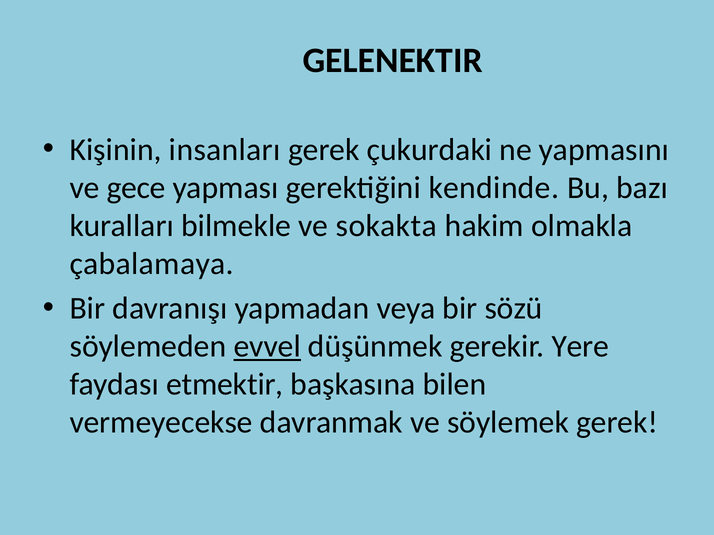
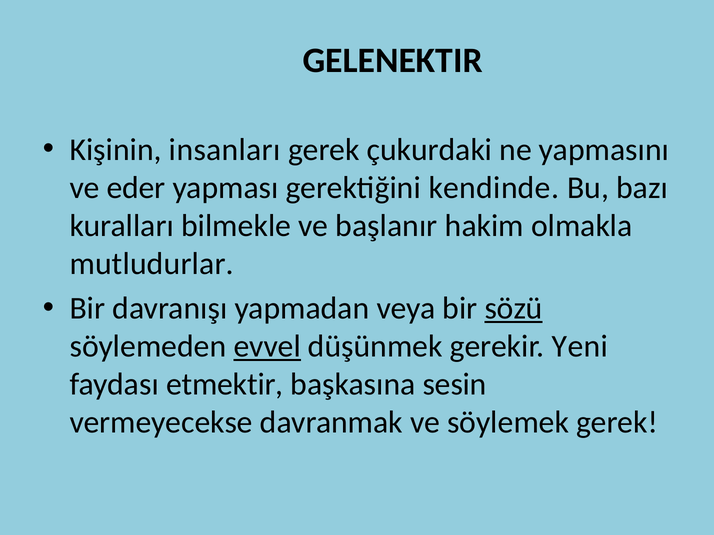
gece: gece -> eder
sokakta: sokakta -> başlanır
çabalamaya: çabalamaya -> mutludurlar
sözü underline: none -> present
Yere: Yere -> Yeni
bilen: bilen -> sesin
